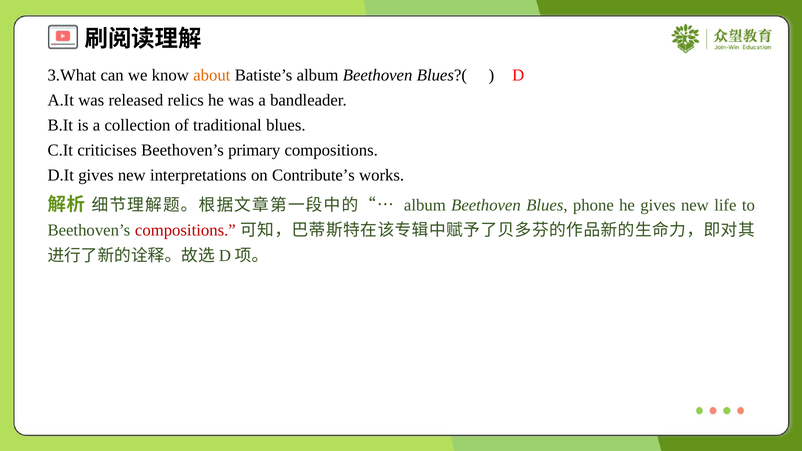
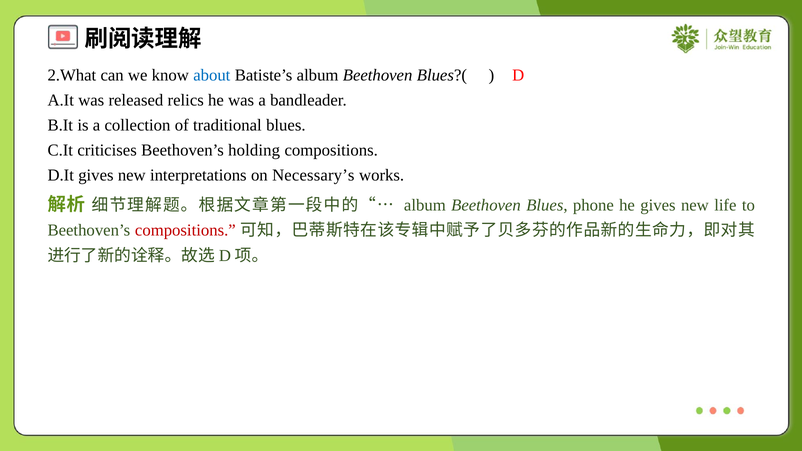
3.What: 3.What -> 2.What
about colour: orange -> blue
primary: primary -> holding
Contribute’s: Contribute’s -> Necessary’s
